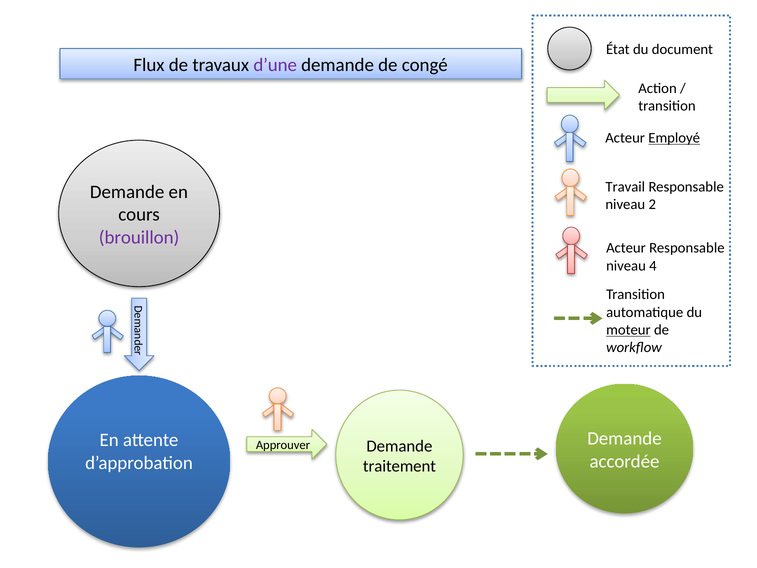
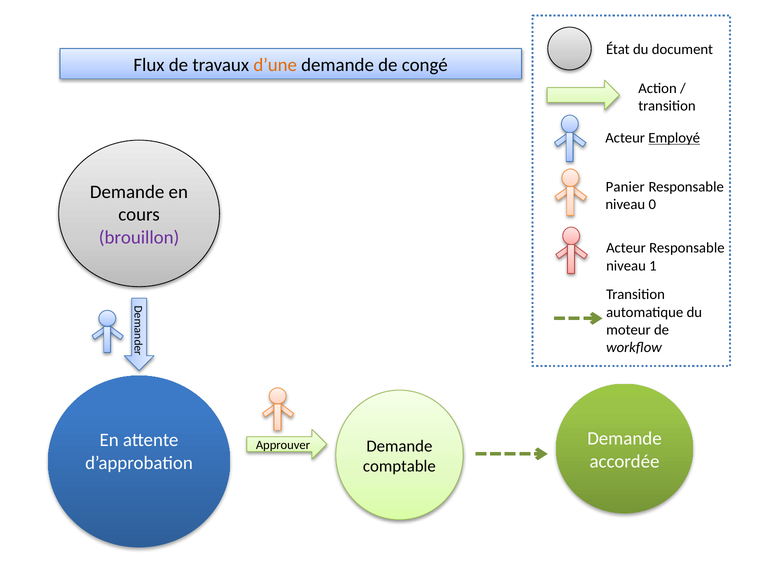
d’une colour: purple -> orange
Travail: Travail -> Panier
2: 2 -> 0
4: 4 -> 1
moteur underline: present -> none
traitement: traitement -> comptable
